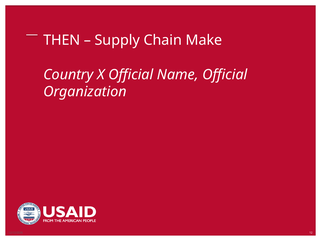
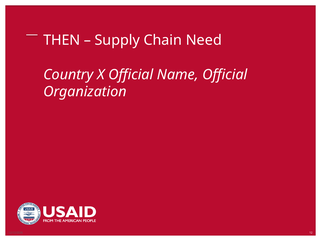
Make: Make -> Need
